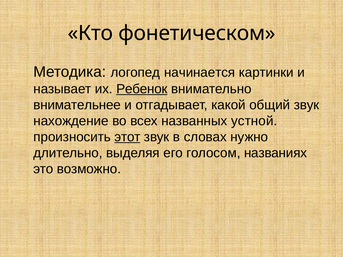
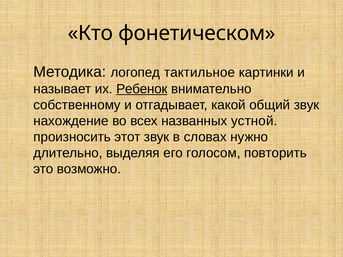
начинается: начинается -> тактильное
внимательнее: внимательнее -> собственному
этот underline: present -> none
названиях: названиях -> повторить
